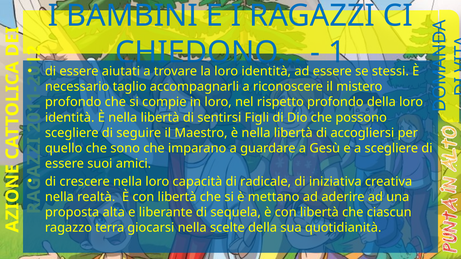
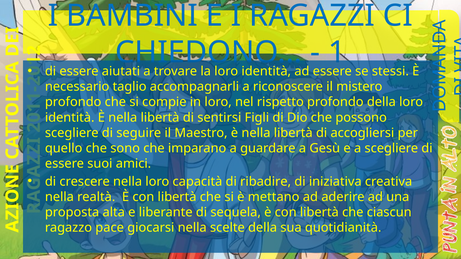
radicale: radicale -> ribadire
terra: terra -> pace
